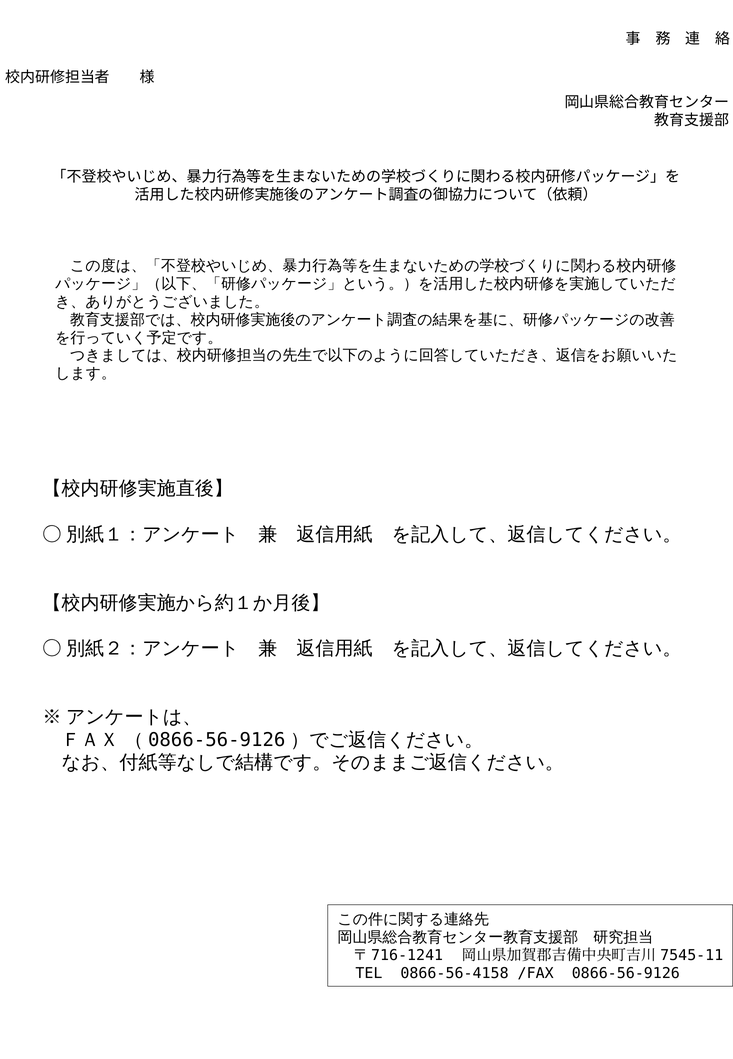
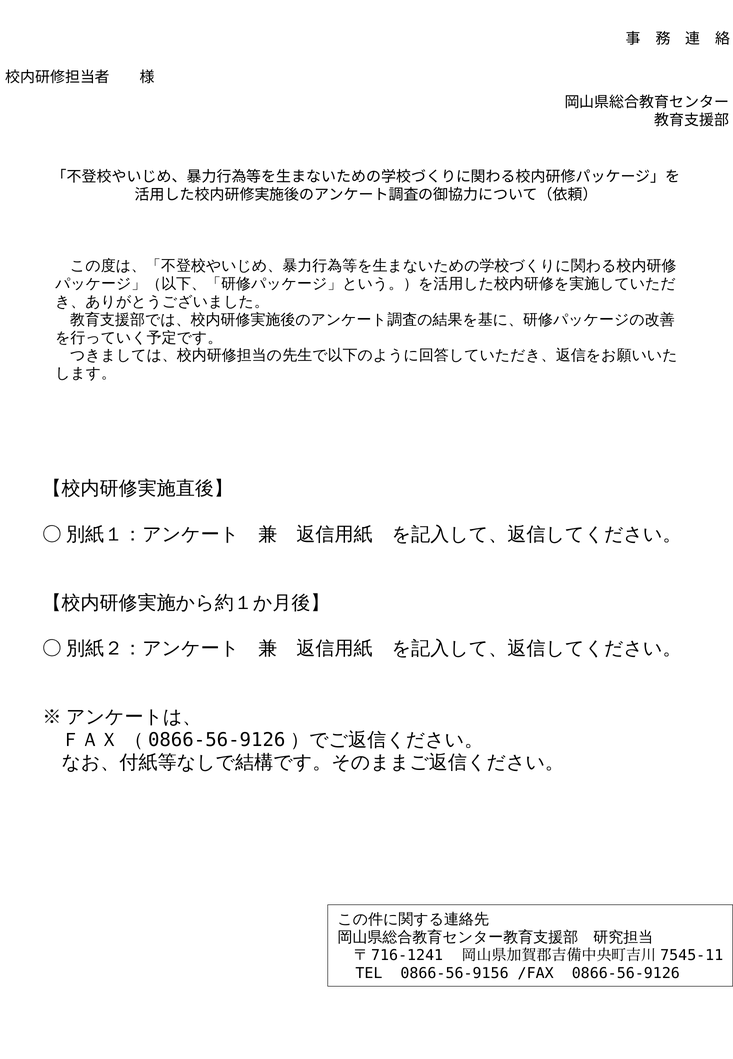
0866-56-4158: 0866-56-4158 -> 0866-56-9156
